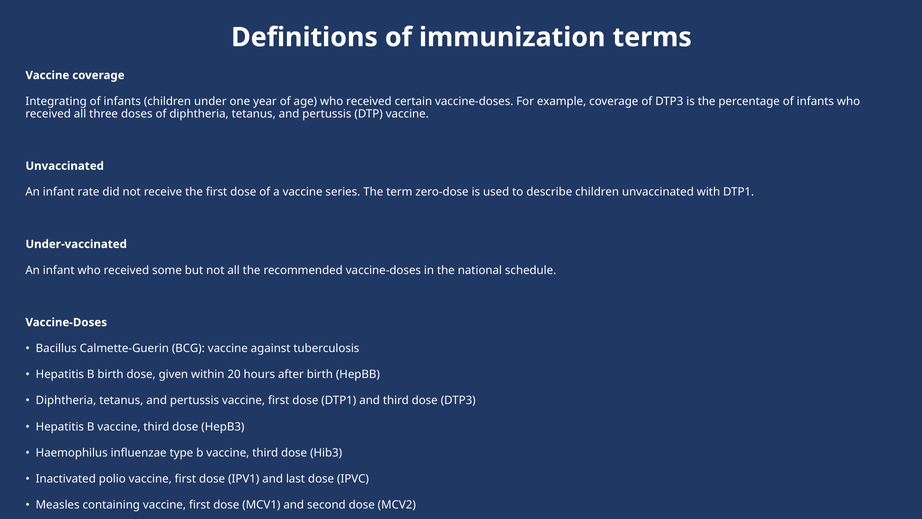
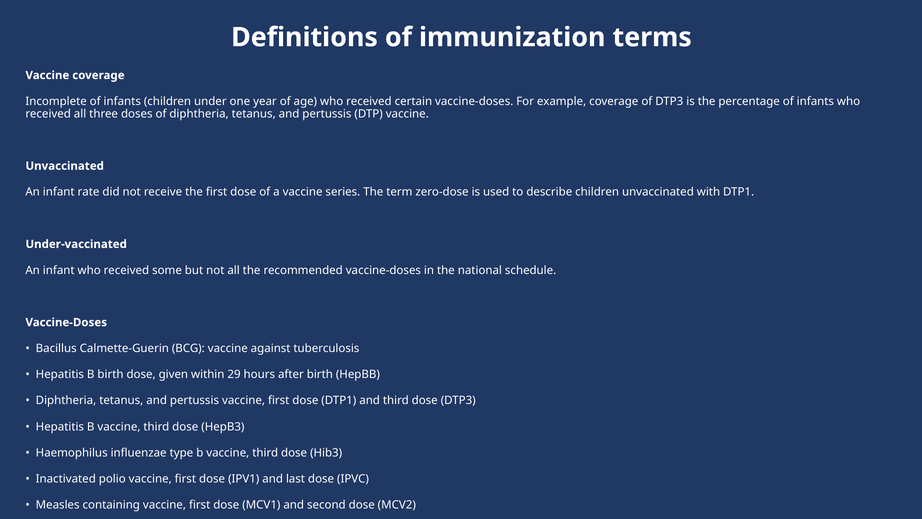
Integrating at (56, 101): Integrating -> Incomplete
20: 20 -> 29
